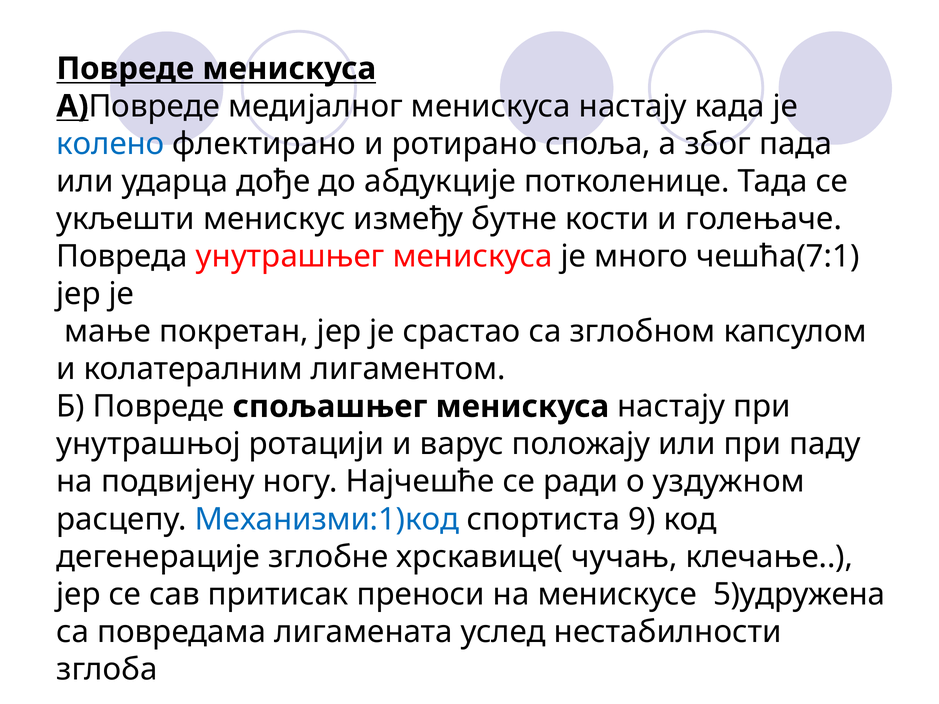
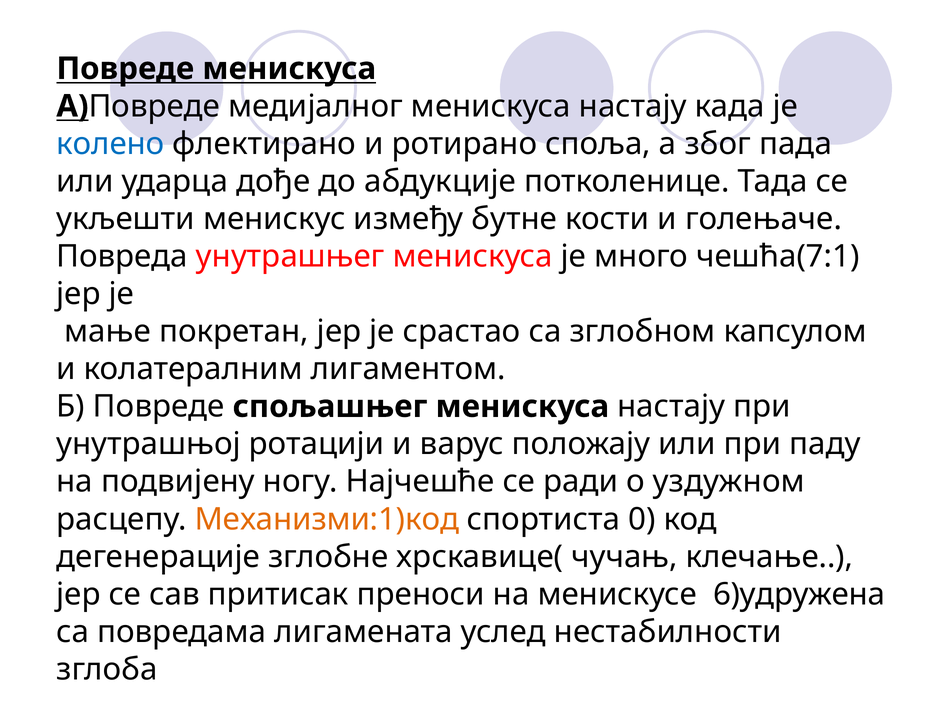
Механизми:1)код colour: blue -> orange
9: 9 -> 0
5)удружена: 5)удружена -> 6)удружена
